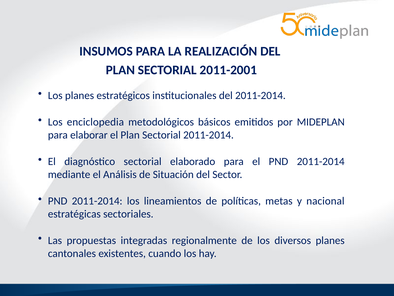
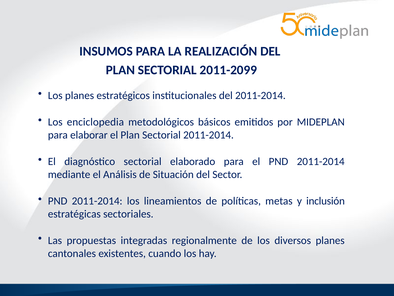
2011-2001: 2011-2001 -> 2011-2099
nacional: nacional -> inclusión
